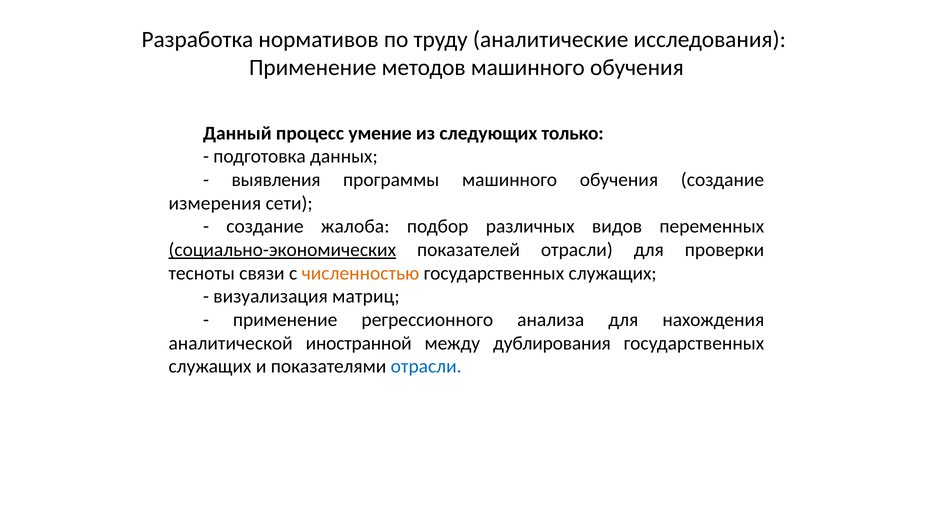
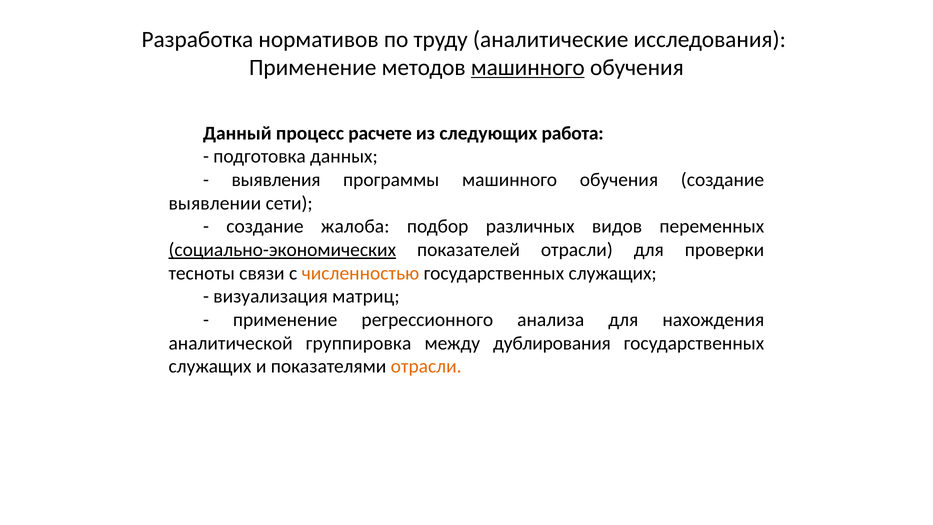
машинного at (528, 67) underline: none -> present
умение: умение -> расчете
только: только -> работа
измерения: измерения -> выявлении
иностранной: иностранной -> группировка
отрасли at (426, 366) colour: blue -> orange
